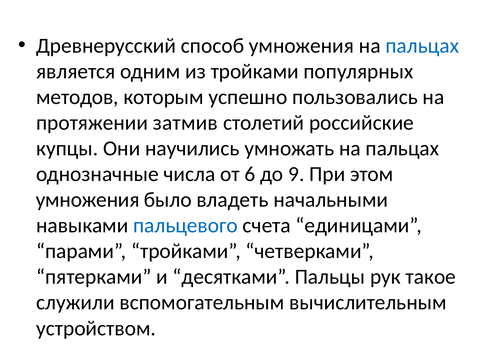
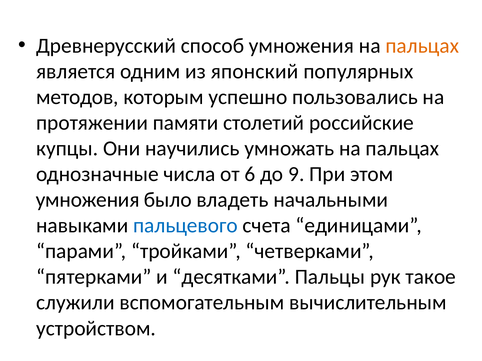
пальцах at (422, 46) colour: blue -> orange
из тройками: тройками -> японский
затмив: затмив -> памяти
